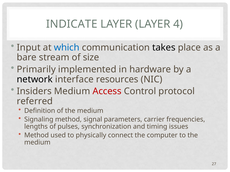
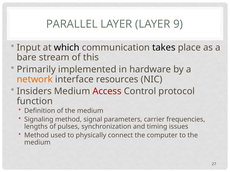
INDICATE: INDICATE -> PARALLEL
4: 4 -> 9
which colour: blue -> black
size: size -> this
network colour: black -> orange
referred: referred -> function
